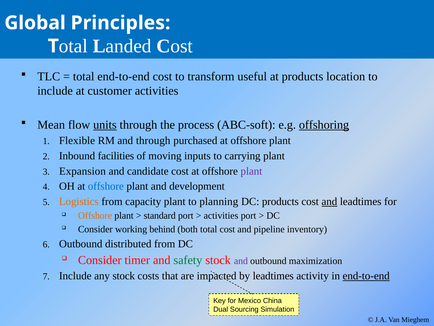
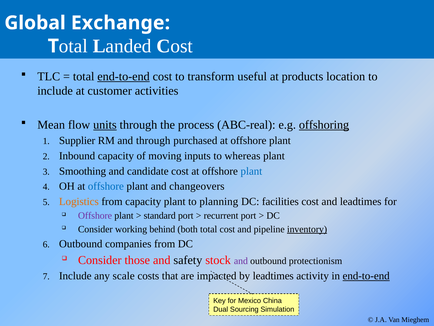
Principles: Principles -> Exchange
end-to-end at (124, 76) underline: none -> present
ABC-soft: ABC-soft -> ABC-real
Flexible: Flexible -> Supplier
Inbound facilities: facilities -> capacity
carrying: carrying -> whereas
Expansion: Expansion -> Smoothing
plant at (251, 171) colour: purple -> blue
development: development -> changeovers
DC products: products -> facilities
and at (329, 201) underline: present -> none
Offshore at (95, 215) colour: orange -> purple
activities at (221, 215): activities -> recurrent
inventory underline: none -> present
distributed: distributed -> companies
timer: timer -> those
safety colour: green -> black
maximization: maximization -> protectionism
any stock: stock -> scale
